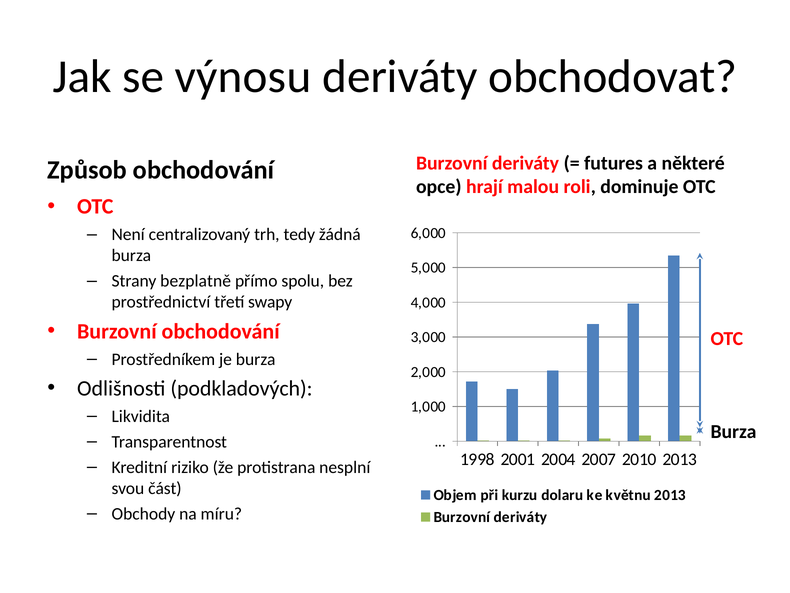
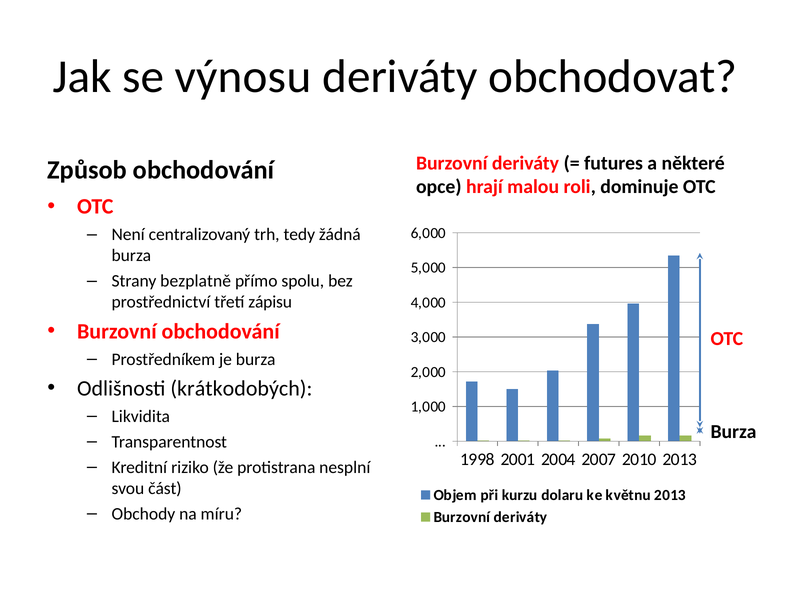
swapy: swapy -> zápisu
podkladových: podkladových -> krátkodobých
